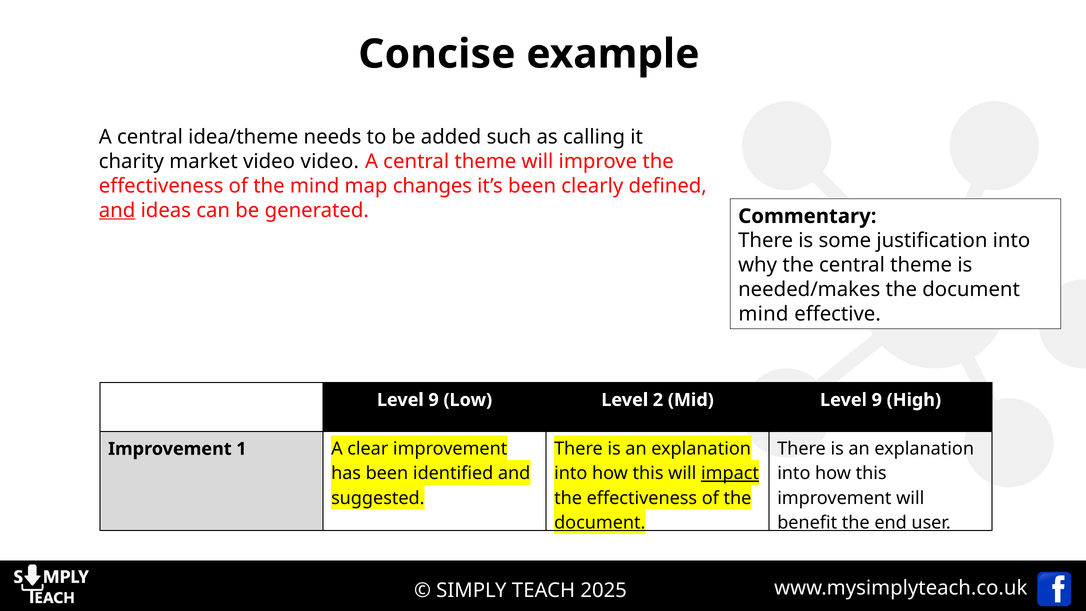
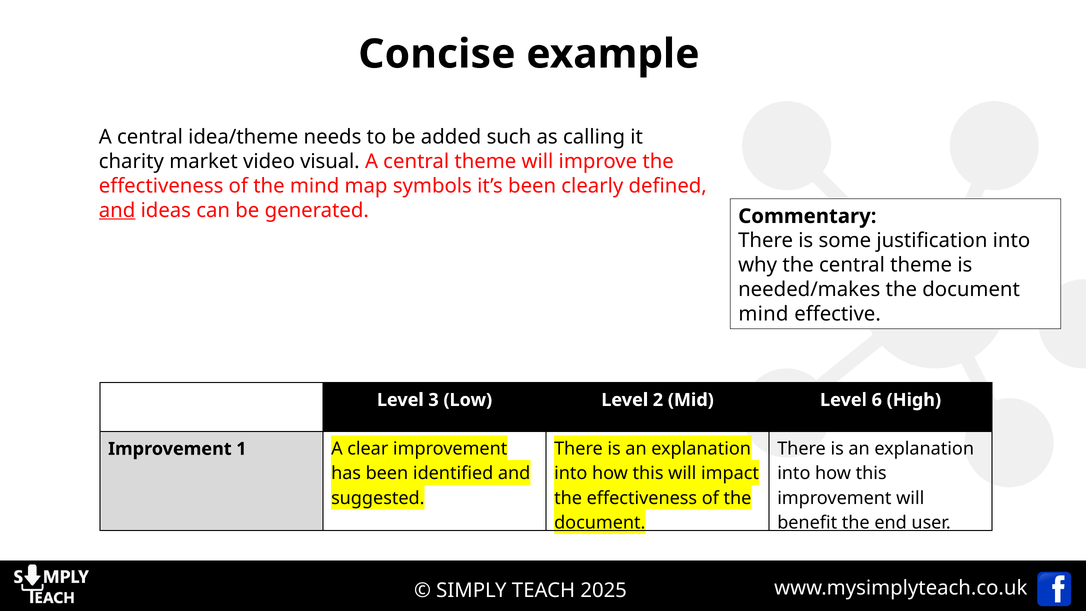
video video: video -> visual
changes: changes -> symbols
9 at (434, 400): 9 -> 3
Mid Level 9: 9 -> 6
impact underline: present -> none
